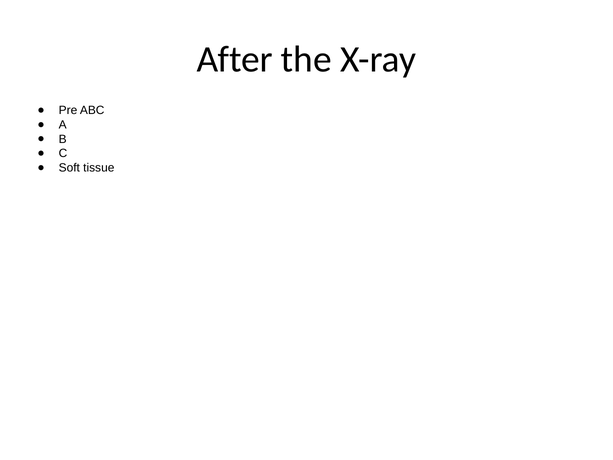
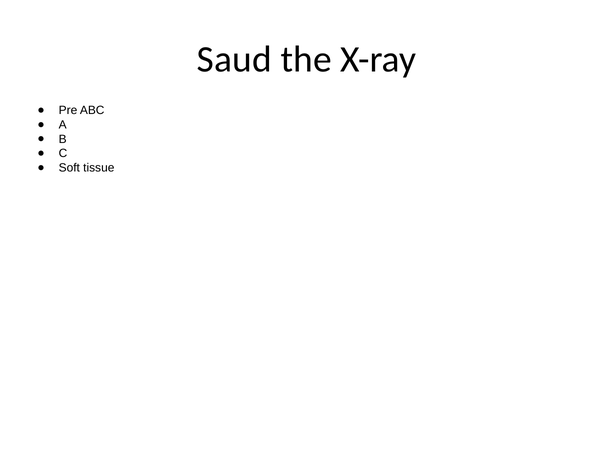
After: After -> Saud
